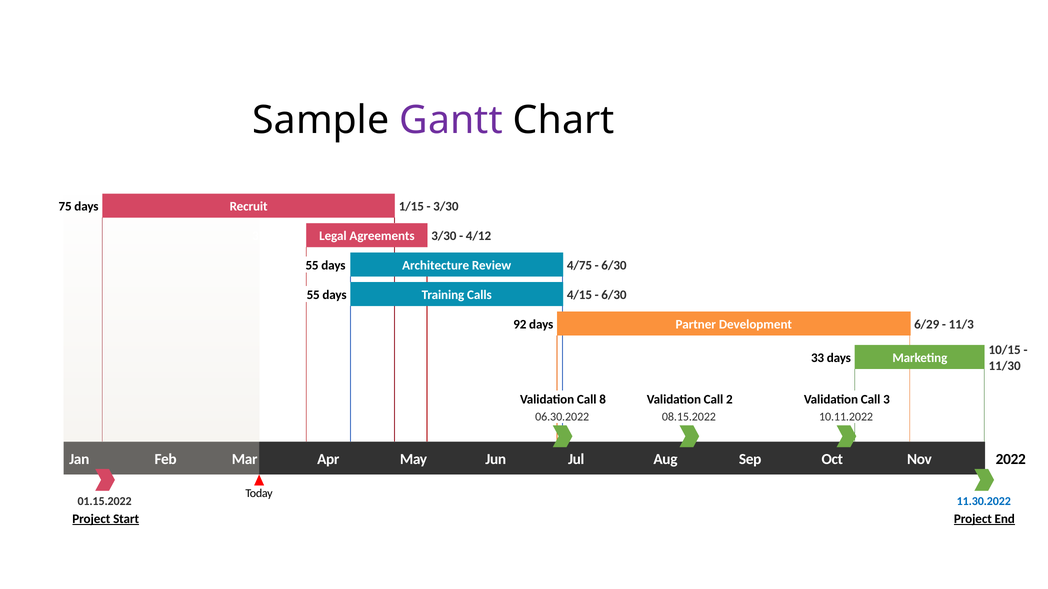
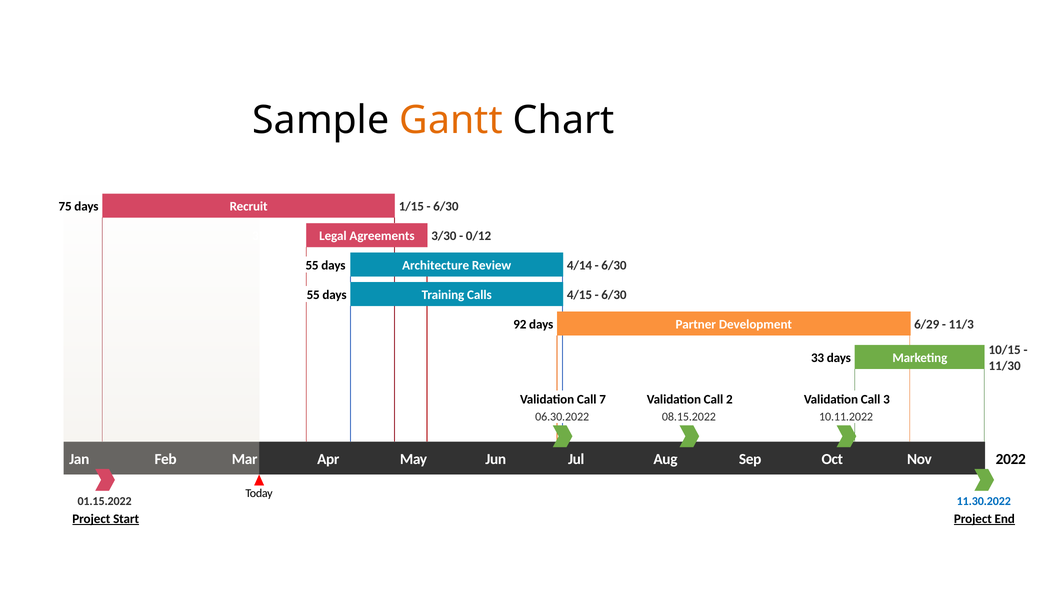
Gantt colour: purple -> orange
3/30 at (446, 207): 3/30 -> 6/30
4/12: 4/12 -> 0/12
4/75: 4/75 -> 4/14
8: 8 -> 7
